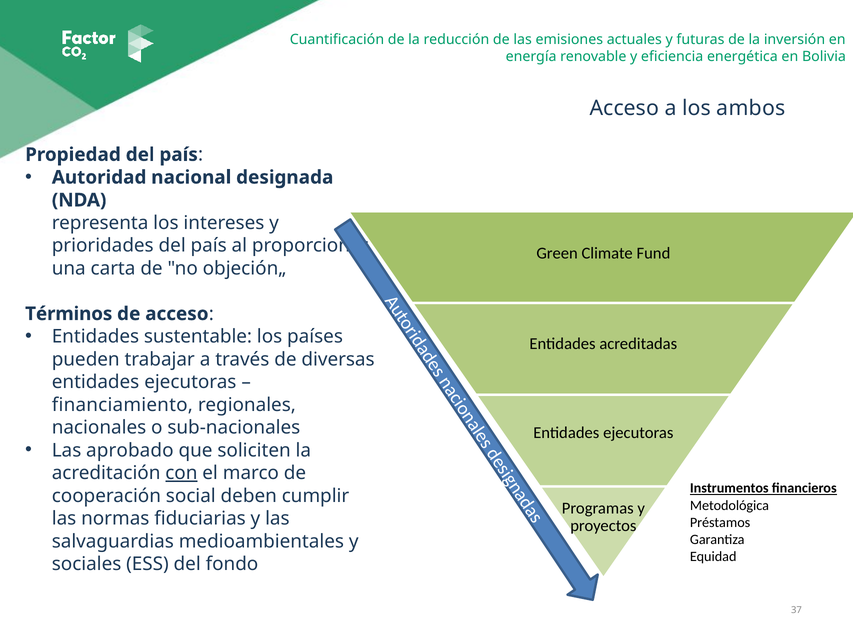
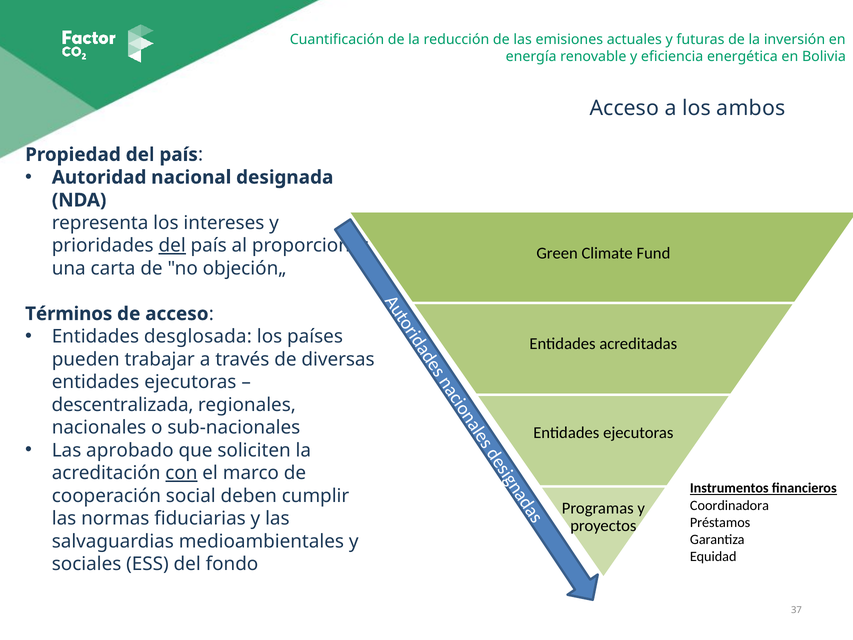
del at (172, 246) underline: none -> present
sustentable: sustentable -> desglosada
financiamiento: financiamiento -> descentralizada
Metodológica: Metodológica -> Coordinadora
